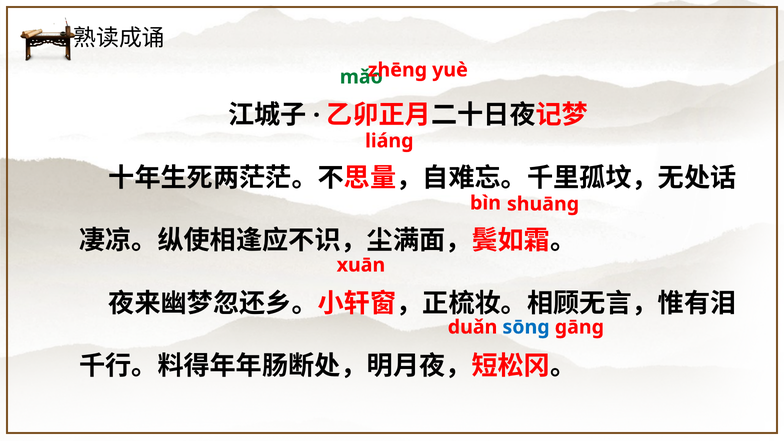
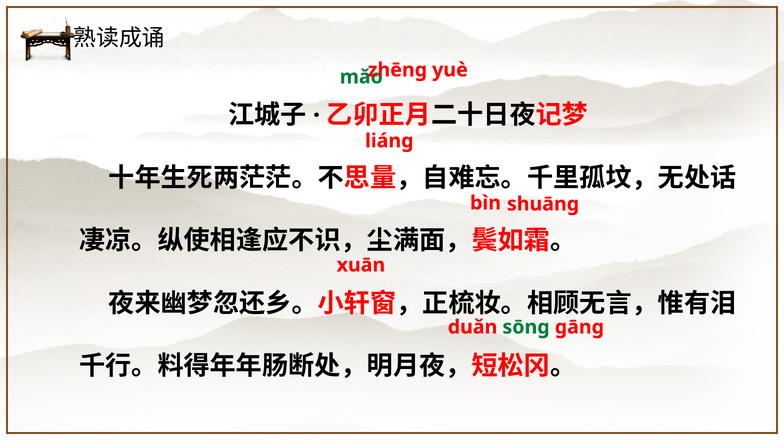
sōng colour: blue -> green
